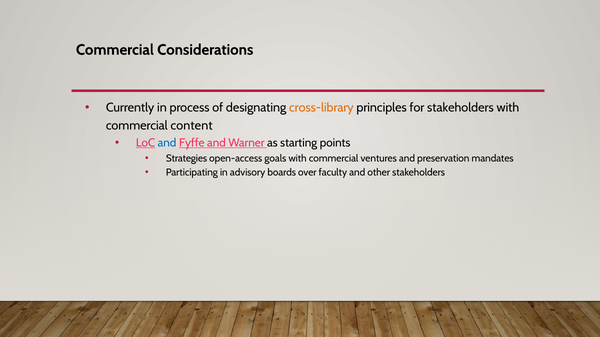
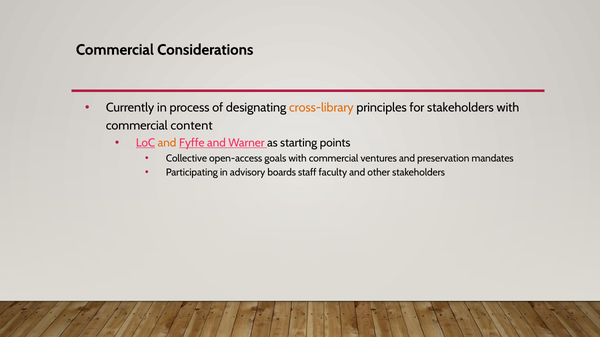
and at (167, 143) colour: blue -> orange
Strategies: Strategies -> Collective
over: over -> staff
